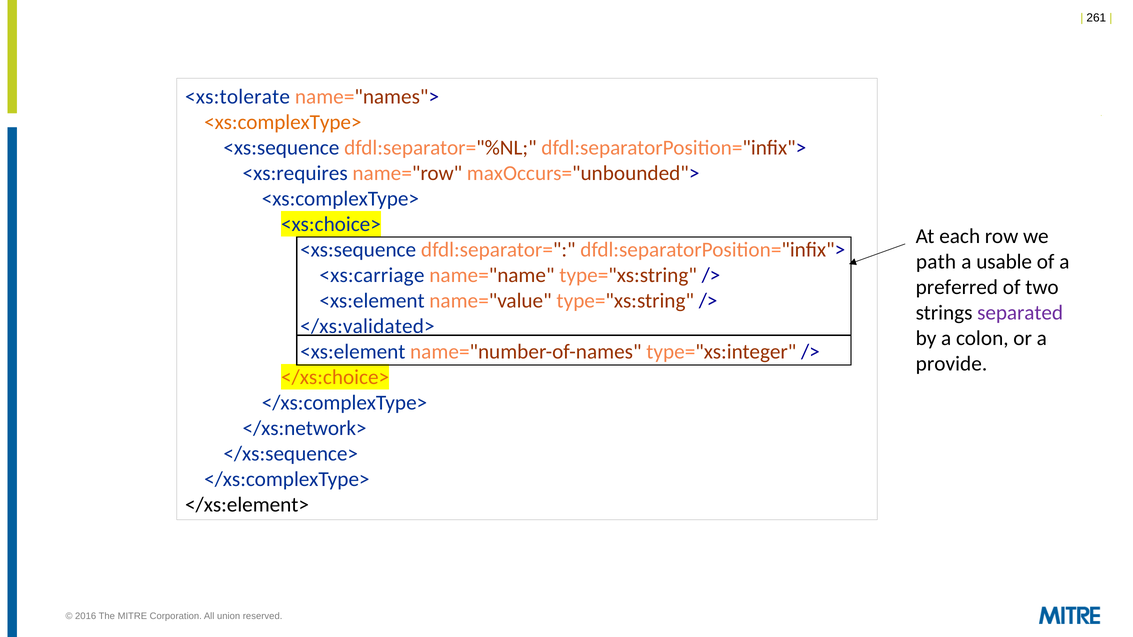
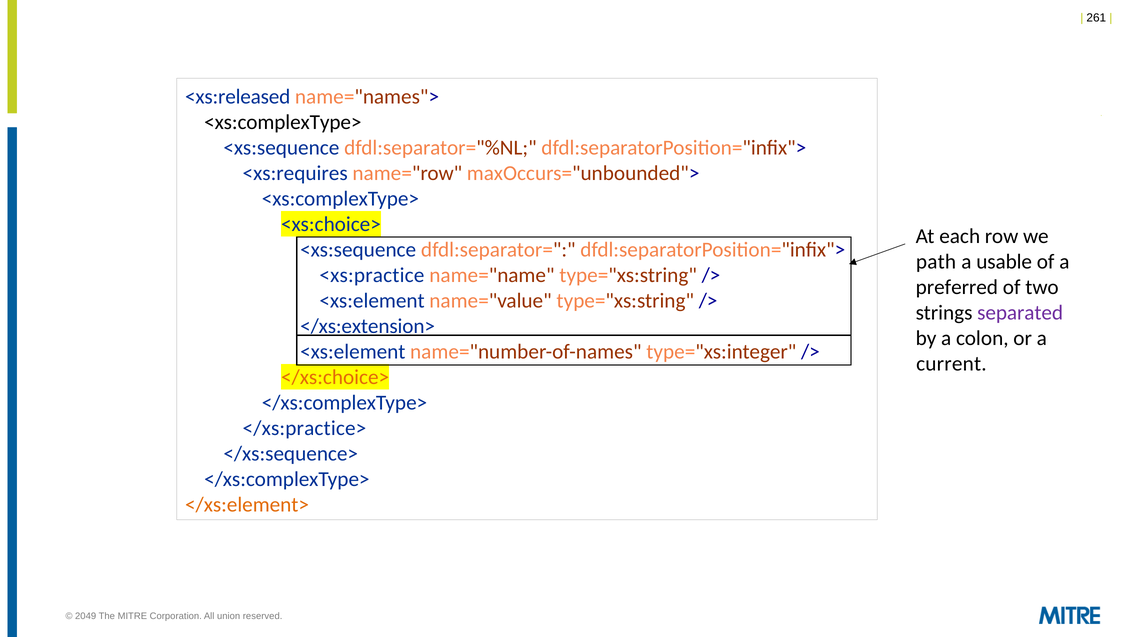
<xs:tolerate: <xs:tolerate -> <xs:released
<xs:complexType> at (283, 122) colour: orange -> black
<xs:carriage: <xs:carriage -> <xs:practice
</xs:validated>: </xs:validated> -> </xs:extension>
provide: provide -> current
</xs:network>: </xs:network> -> </xs:practice>
</xs:element> colour: black -> orange
2016: 2016 -> 2049
